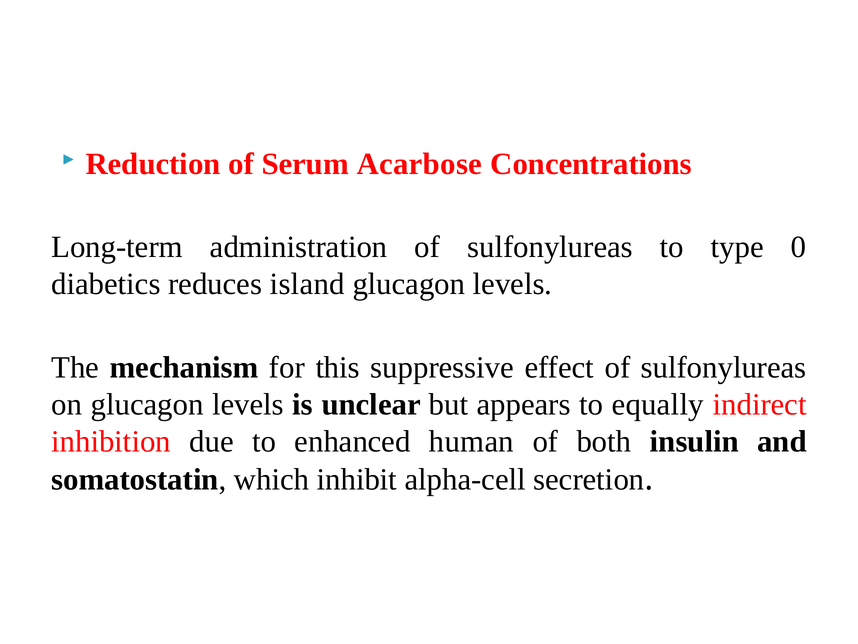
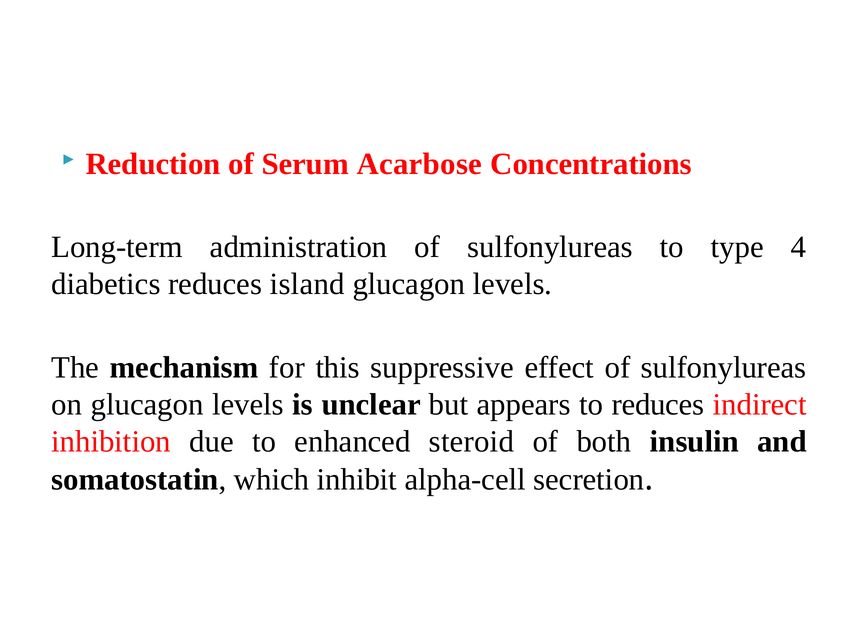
0: 0 -> 4
to equally: equally -> reduces
human: human -> steroid
